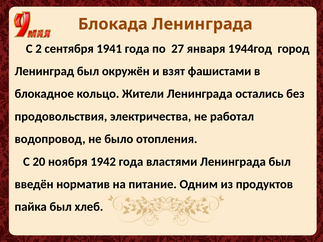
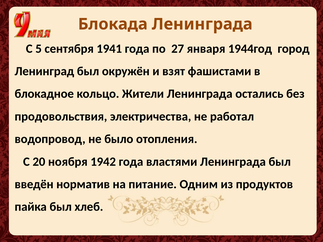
2: 2 -> 5
